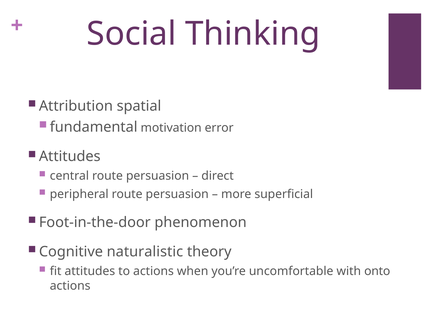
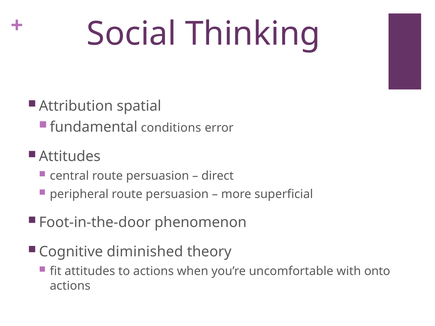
motivation: motivation -> conditions
naturalistic: naturalistic -> diminished
